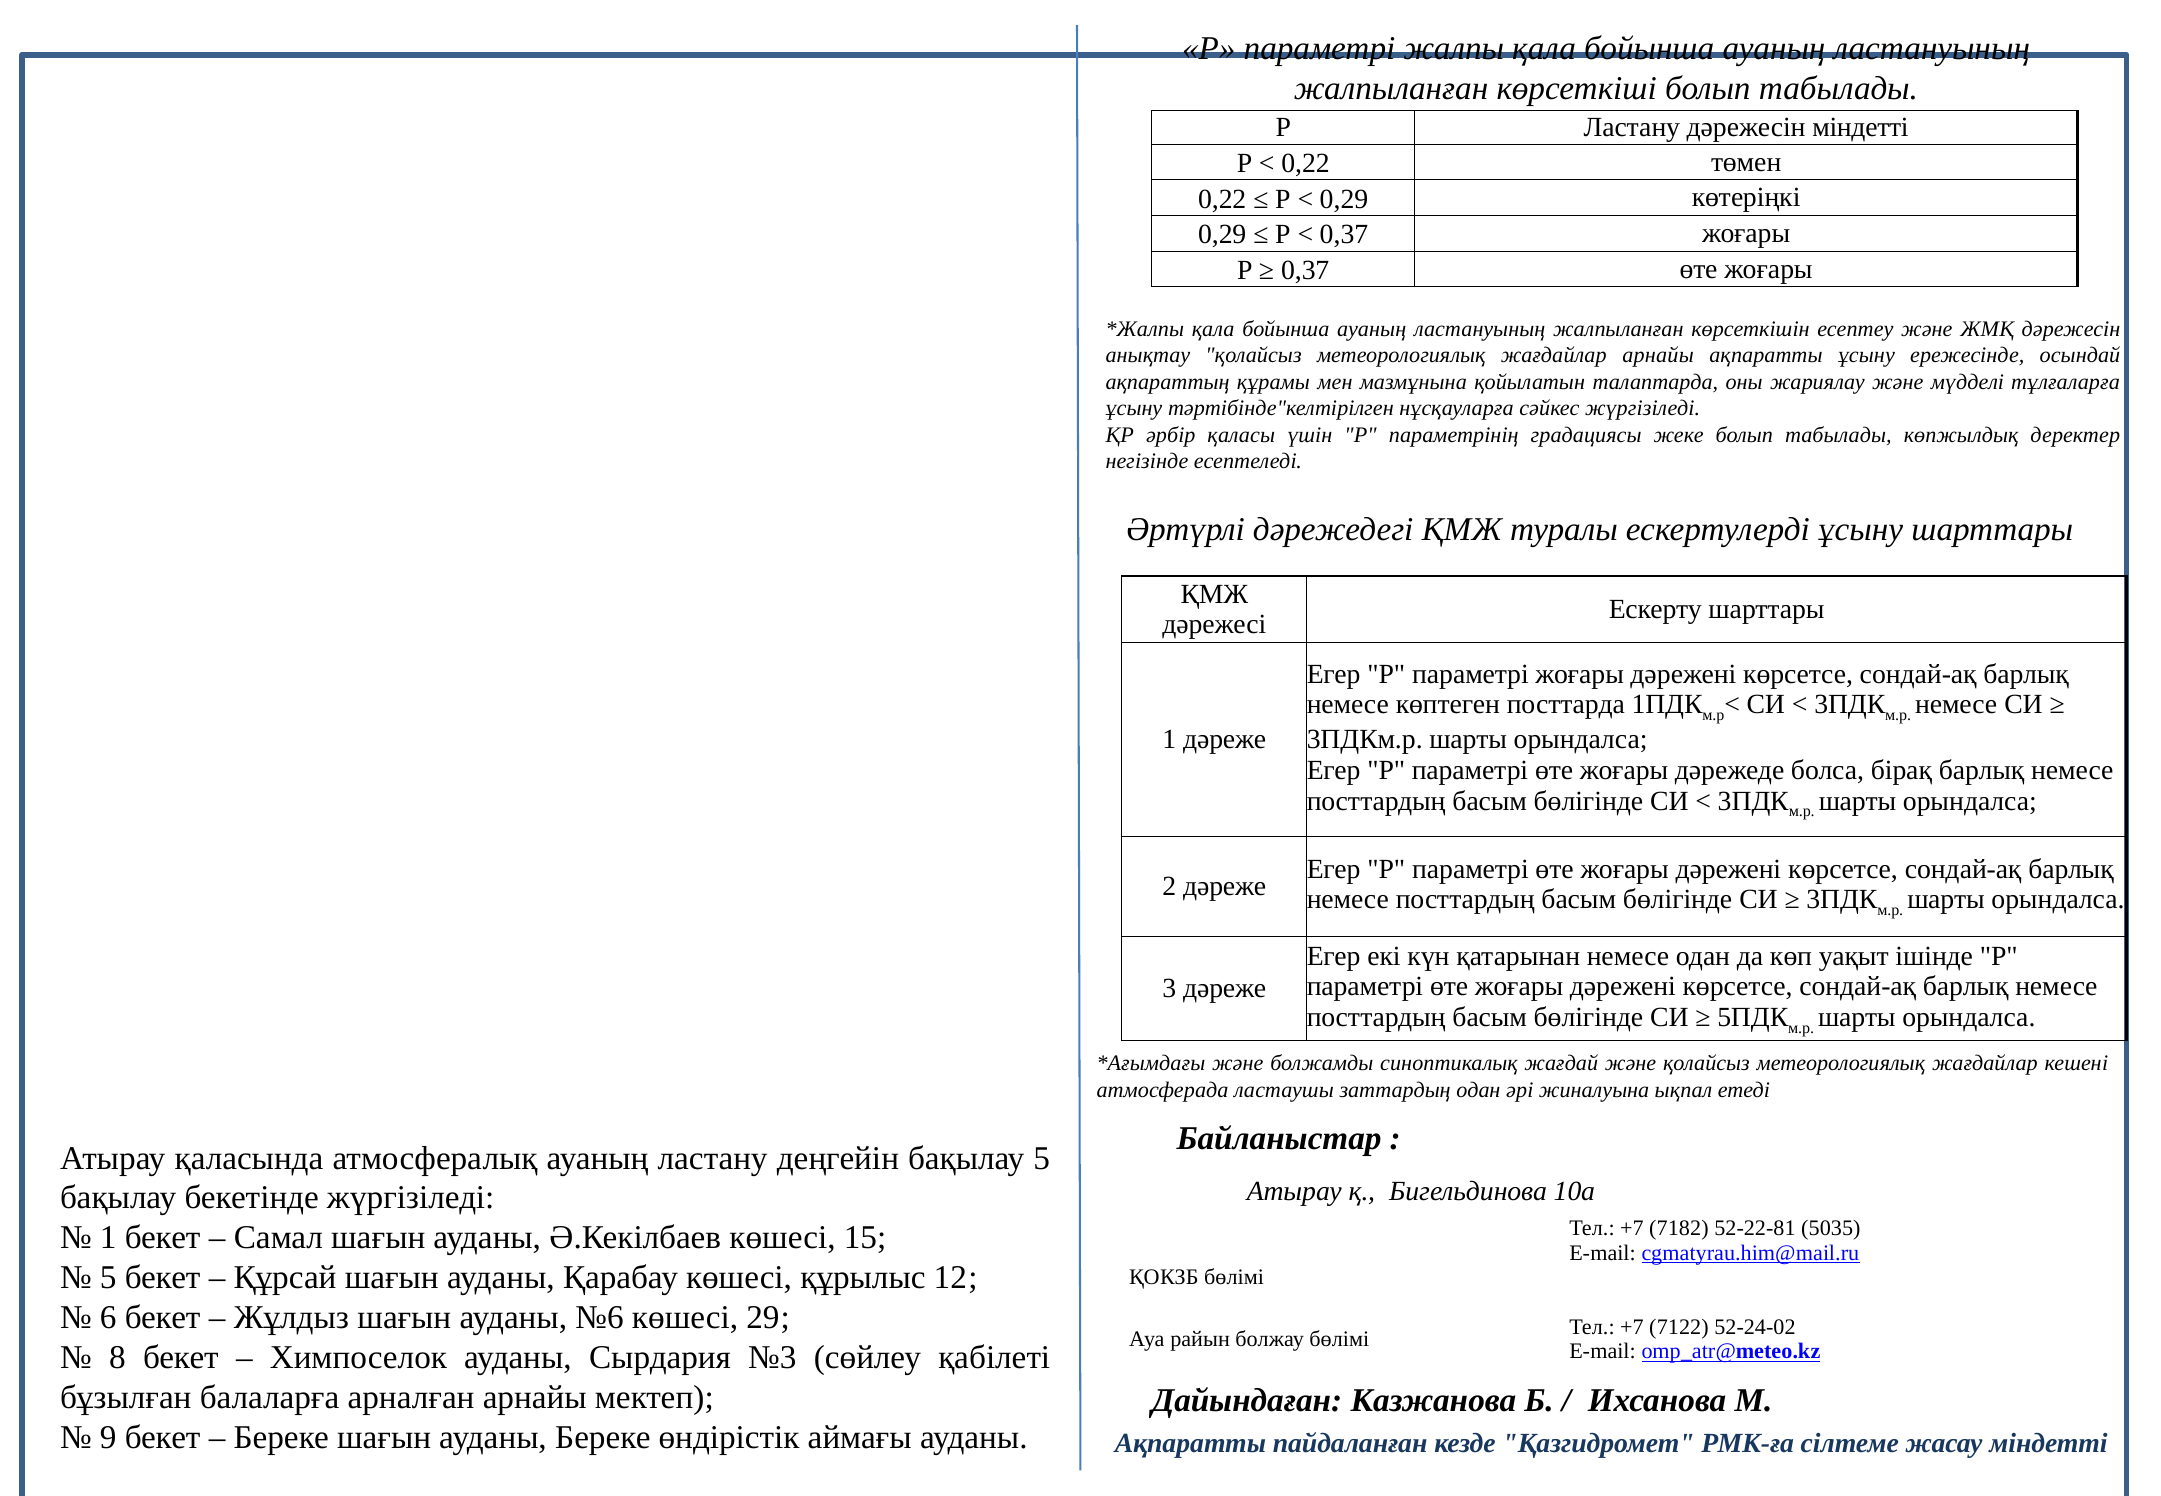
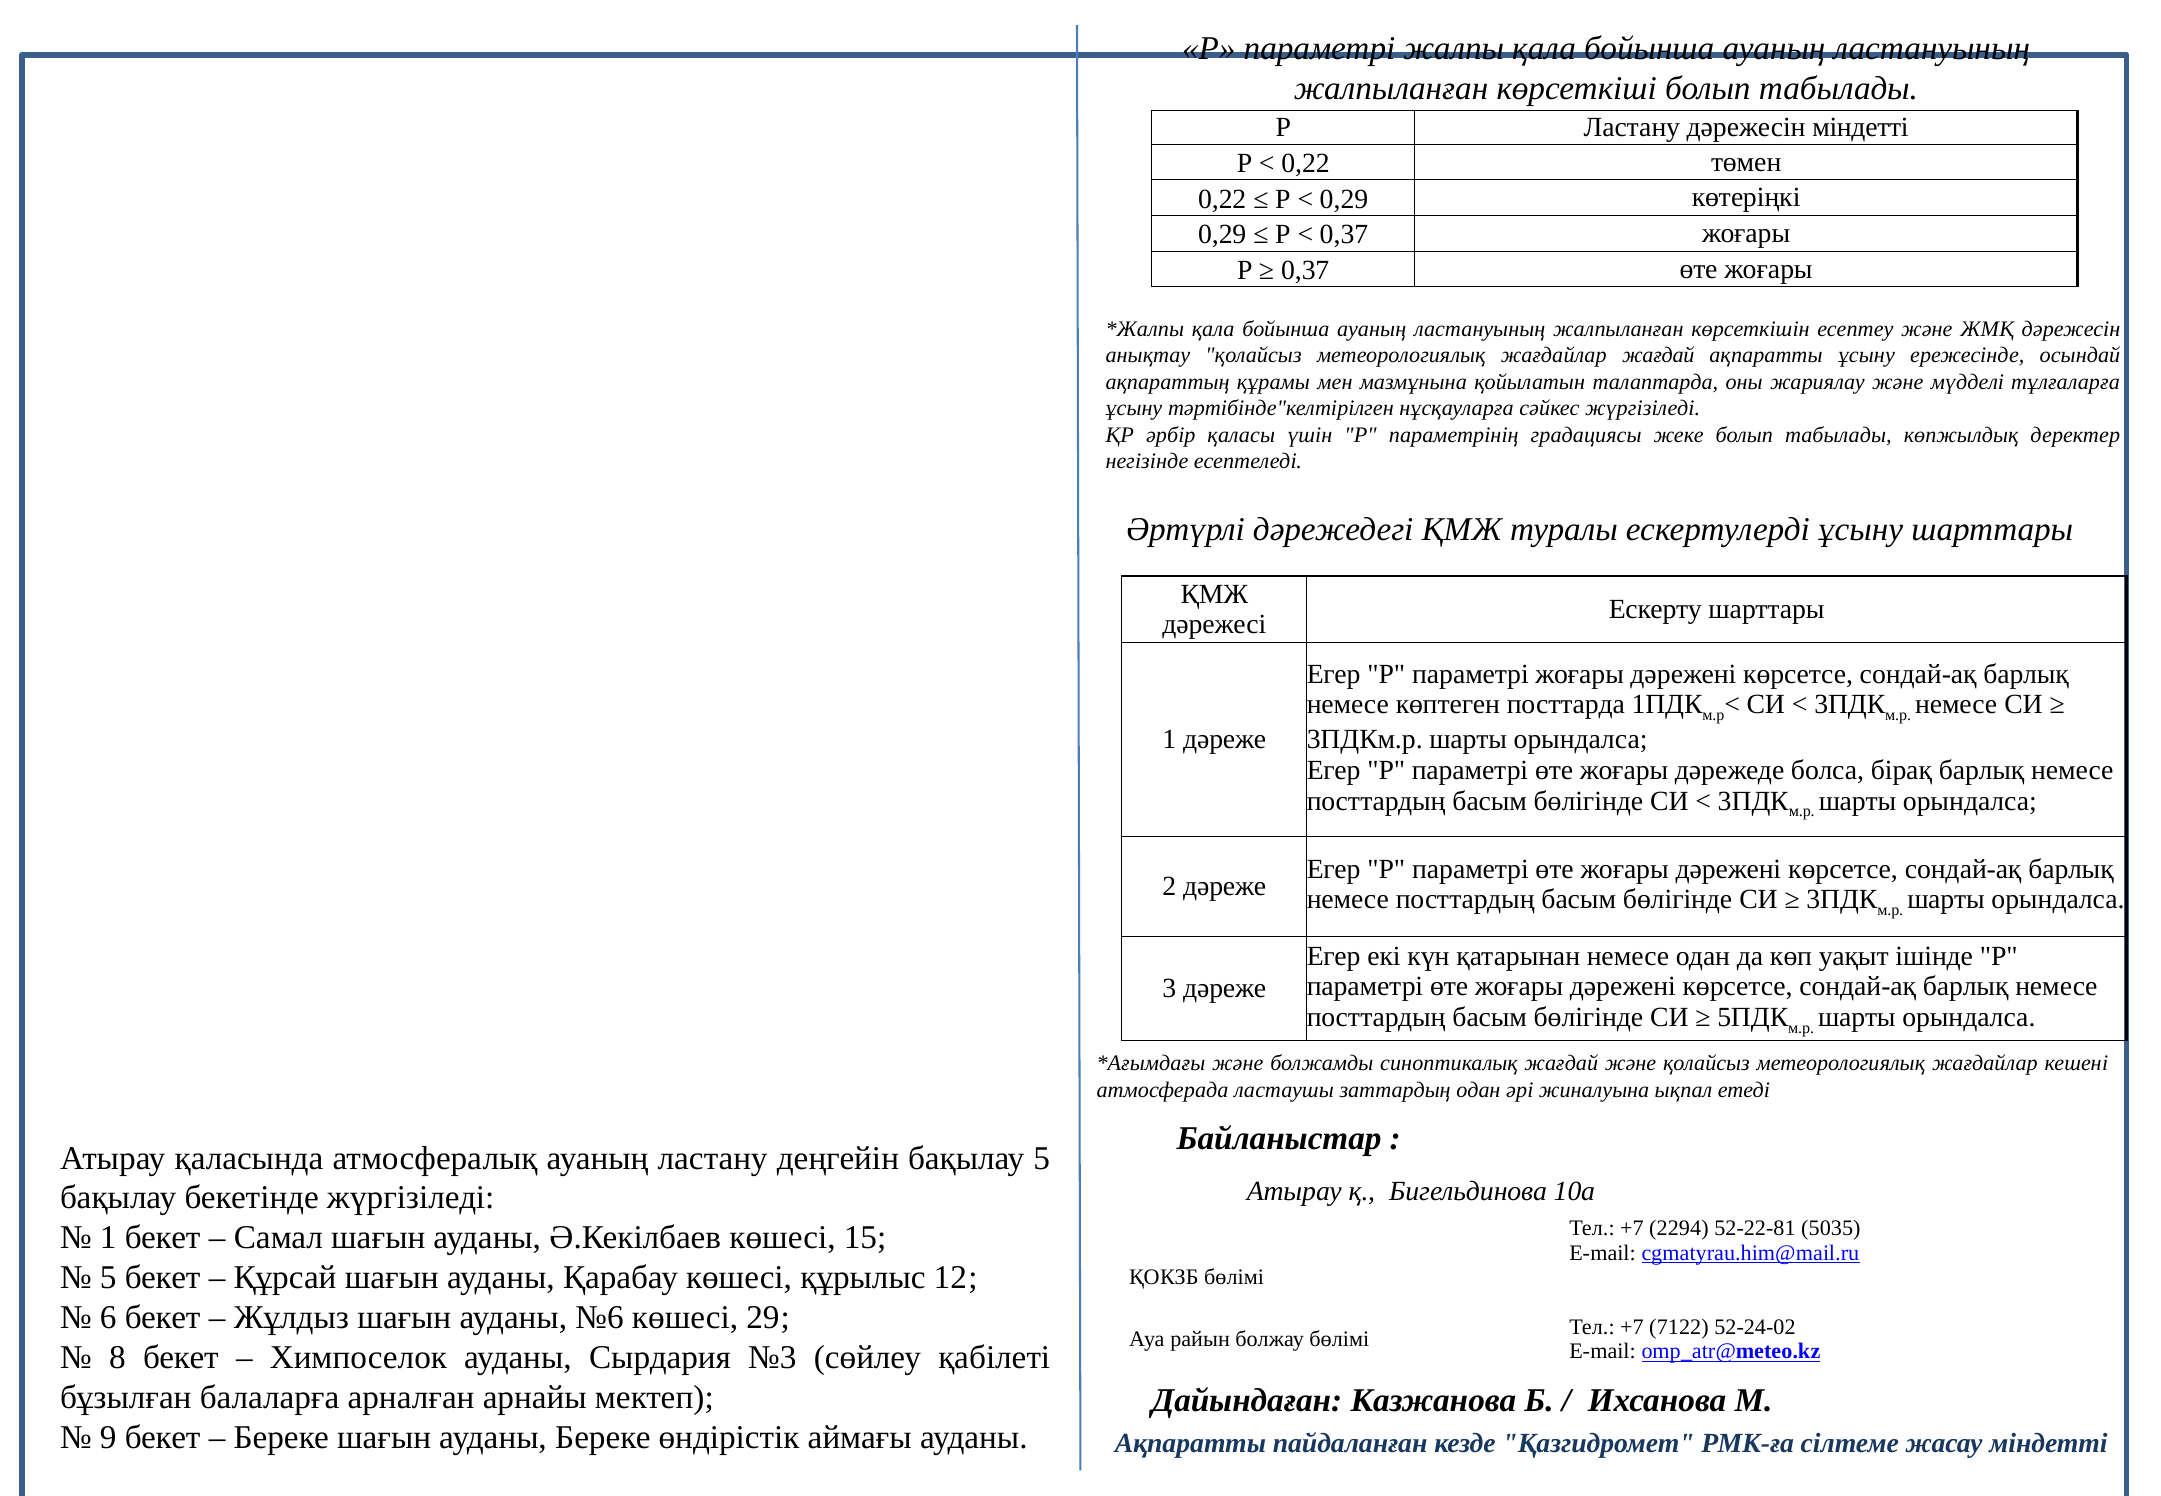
жағдайлар арнайы: арнайы -> жағдай
7182: 7182 -> 2294
